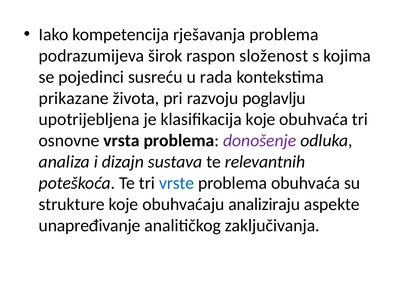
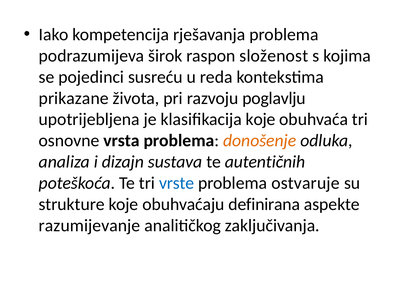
rada: rada -> reda
donošenje colour: purple -> orange
relevantnih: relevantnih -> autentičnih
problema obuhvaća: obuhvaća -> ostvaruje
analiziraju: analiziraju -> definirana
unapređivanje: unapređivanje -> razumijevanje
